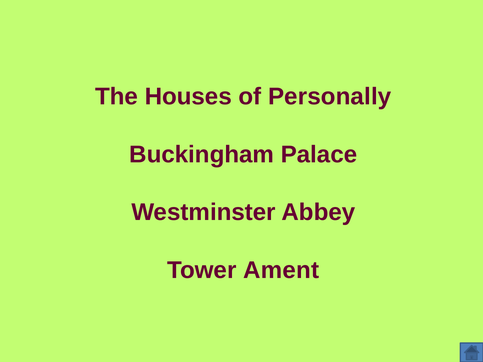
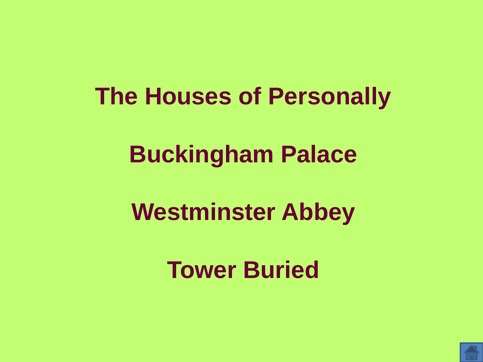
Ament: Ament -> Buried
